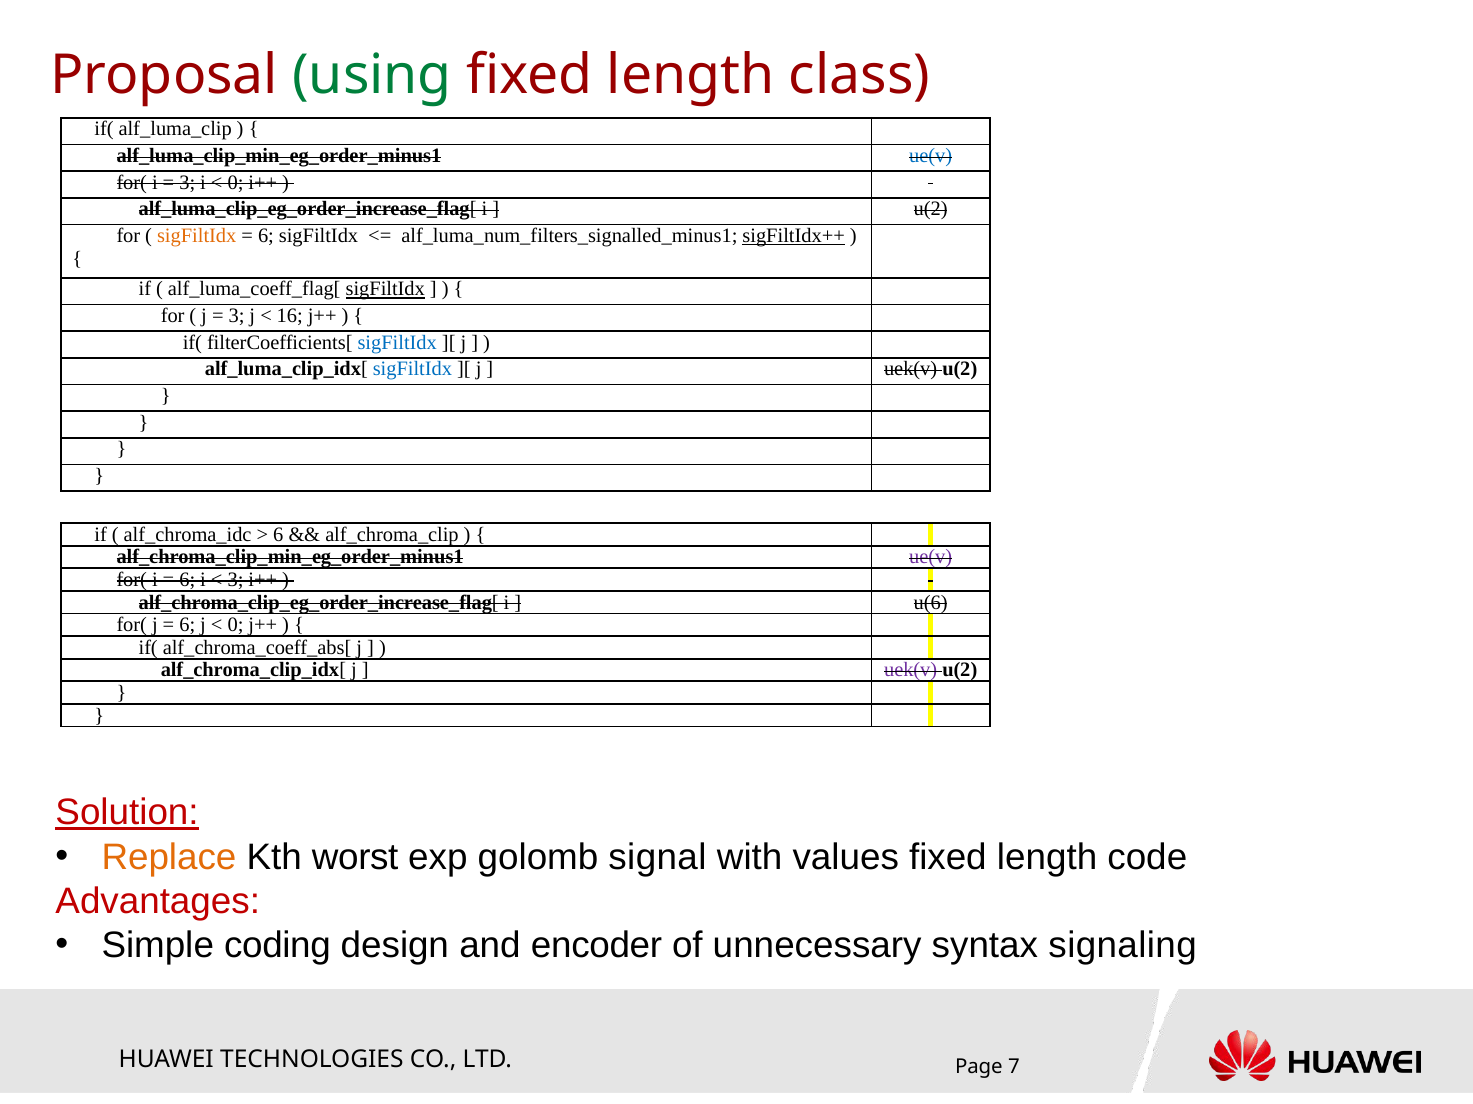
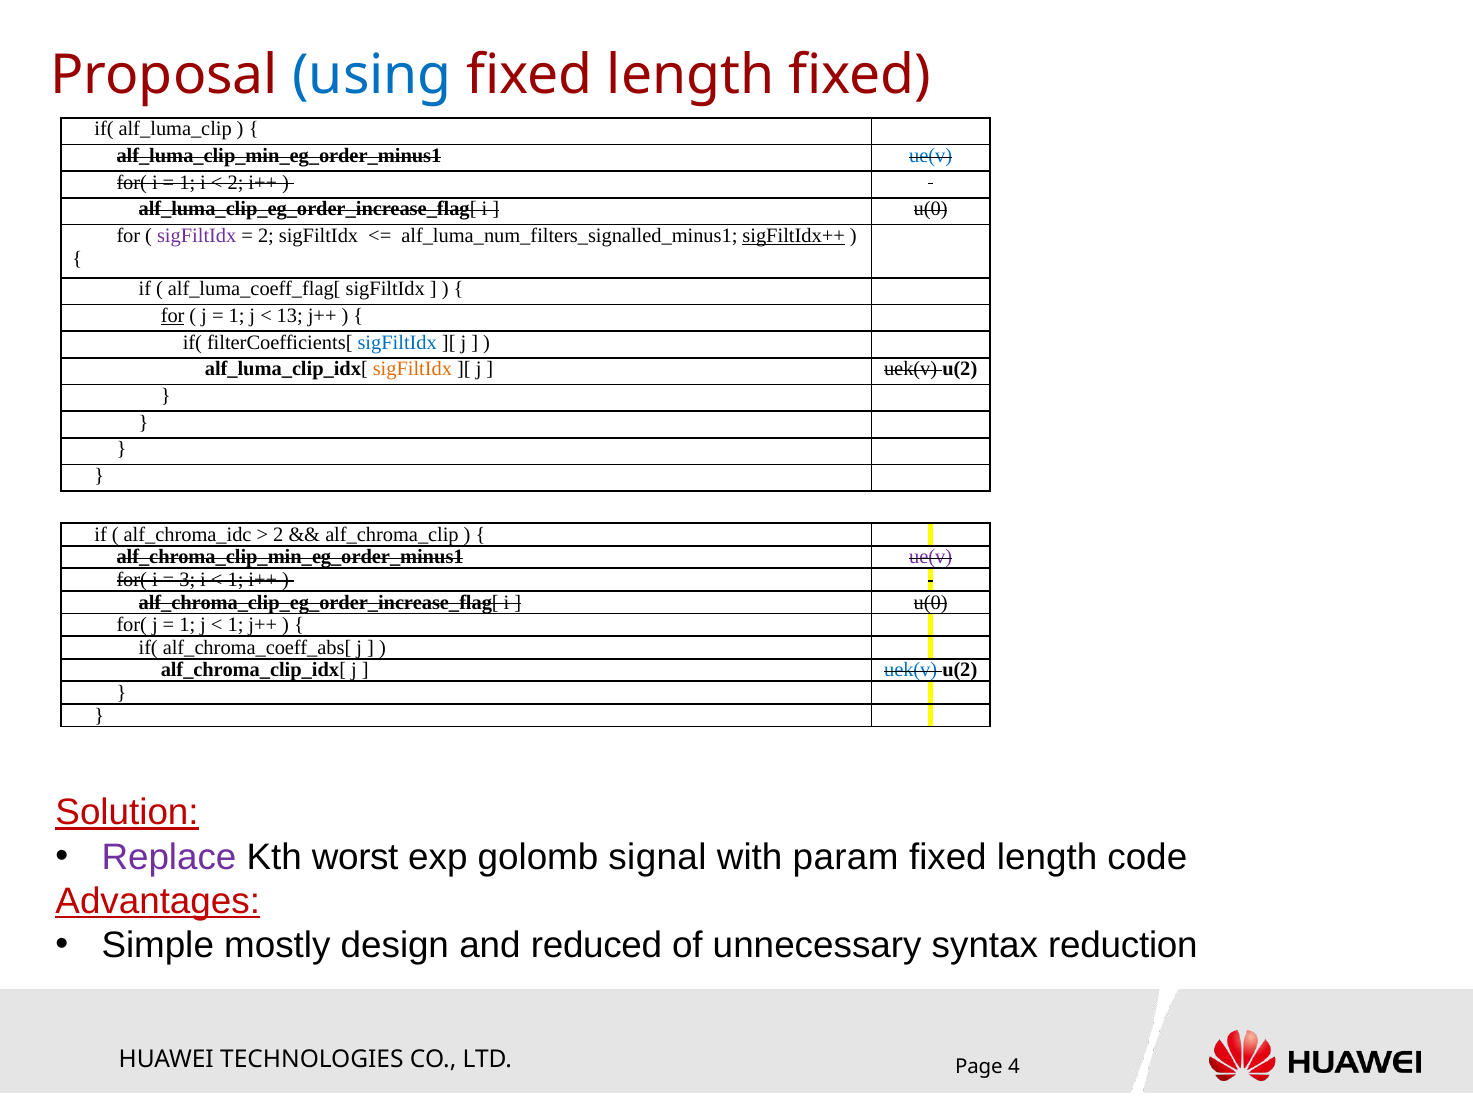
using colour: green -> blue
length class: class -> fixed
3 at (187, 183): 3 -> 1
0 at (236, 183): 0 -> 2
u(2 at (931, 209): u(2 -> u(0
sigFiltIdx at (197, 236) colour: orange -> purple
6 at (266, 236): 6 -> 2
sigFiltIdx at (385, 289) underline: present -> none
for at (173, 316) underline: none -> present
3 at (237, 316): 3 -> 1
16: 16 -> 13
sigFiltIdx at (412, 369) colour: blue -> orange
6 at (278, 535): 6 -> 2
6 at (187, 580): 6 -> 3
3 at (236, 580): 3 -> 1
u(6 at (931, 603): u(6 -> u(0
6 at (187, 625): 6 -> 1
0 at (236, 625): 0 -> 1
uek(v at (911, 671) colour: purple -> blue
Replace colour: orange -> purple
values: values -> param
Advantages underline: none -> present
coding: coding -> mostly
encoder: encoder -> reduced
signaling: signaling -> reduction
7: 7 -> 4
